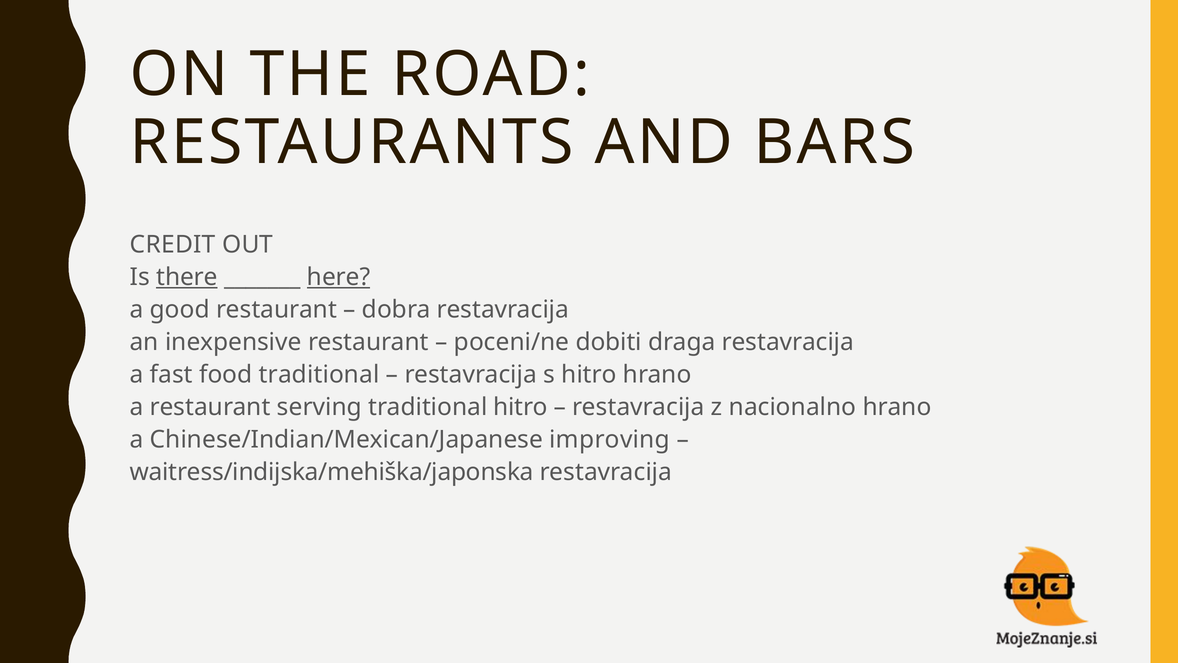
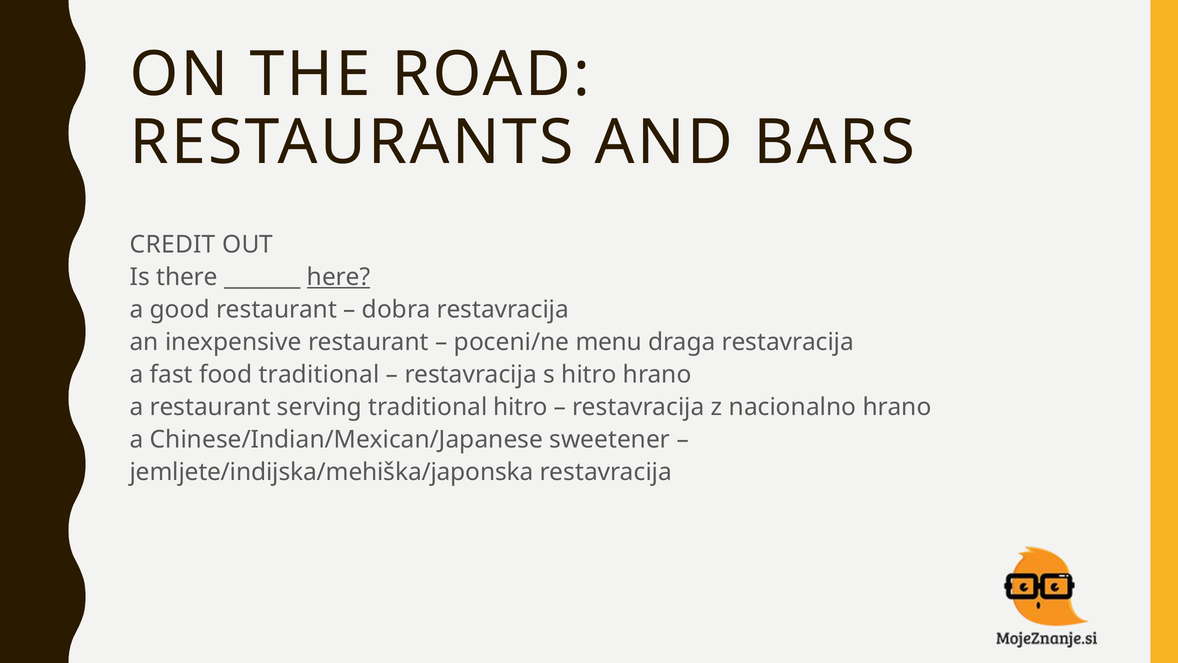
there underline: present -> none
dobiti: dobiti -> menu
improving: improving -> sweetener
waitress/indijska/mehiška/japonska: waitress/indijska/mehiška/japonska -> jemljete/indijska/mehiška/japonska
